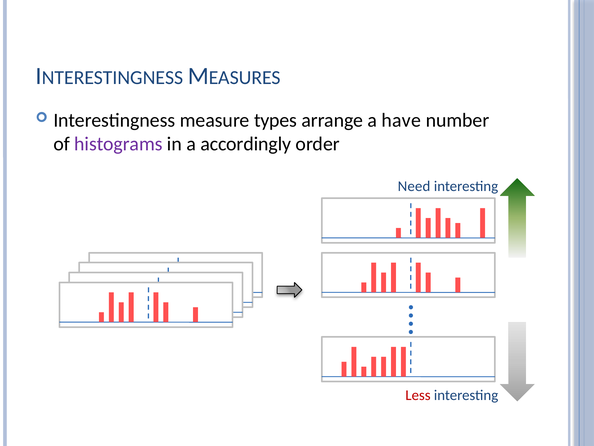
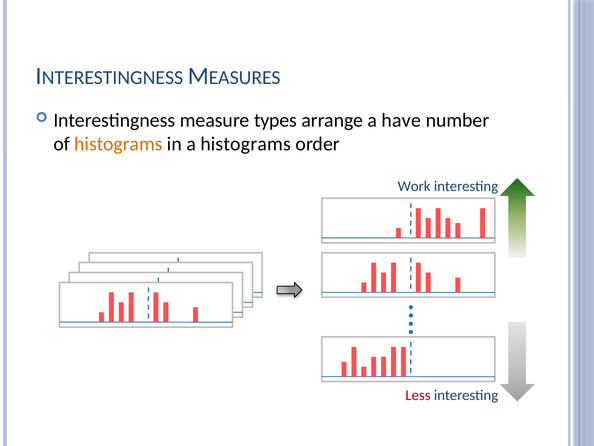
histograms at (118, 144) colour: purple -> orange
a accordingly: accordingly -> histograms
Need: Need -> Work
